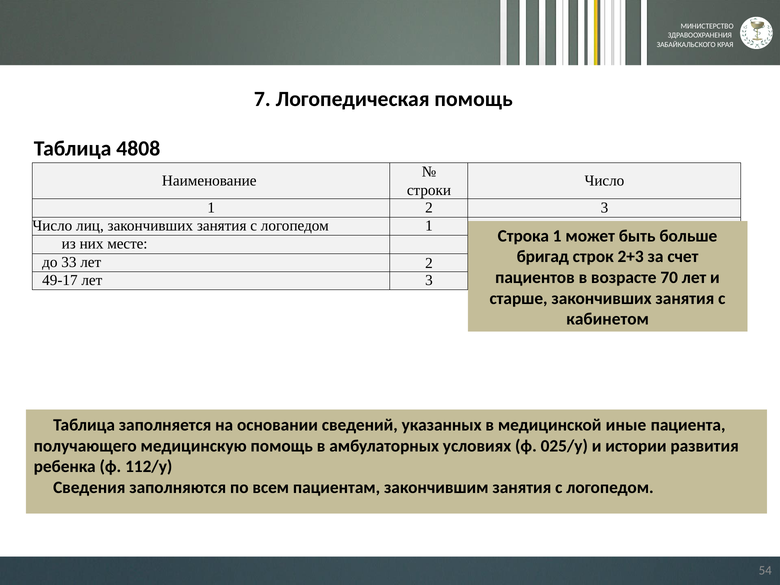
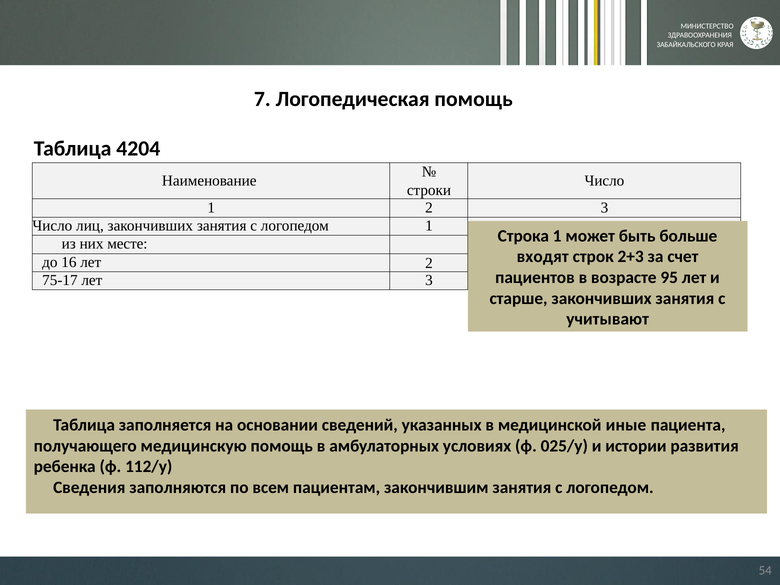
4808: 4808 -> 4204
бригад: бригад -> входят
33: 33 -> 16
70: 70 -> 95
49-17: 49-17 -> 75-17
кабинетом: кабинетом -> учитывают
